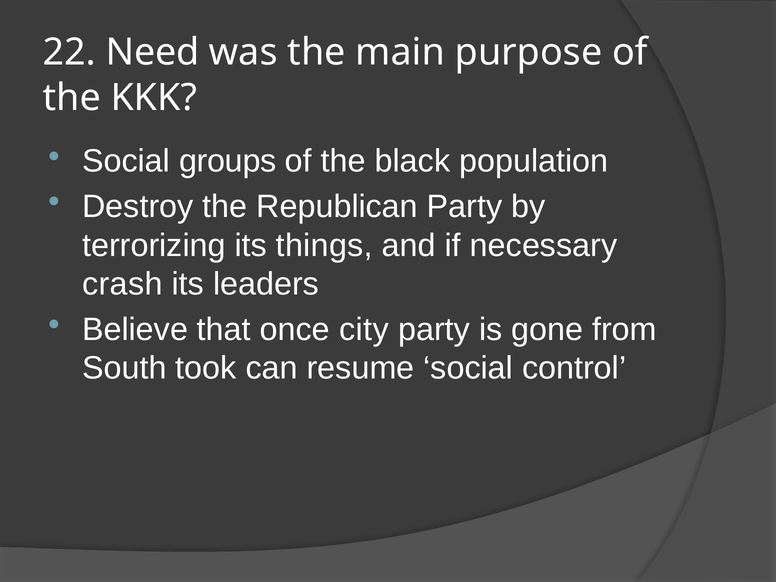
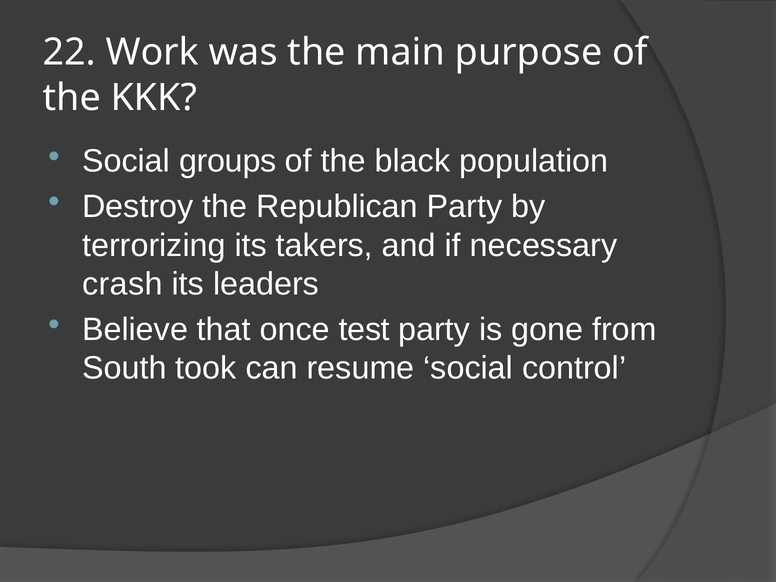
Need: Need -> Work
things: things -> takers
city: city -> test
